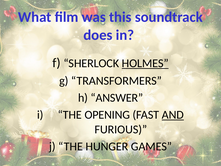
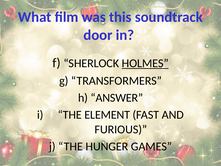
does: does -> door
OPENING: OPENING -> ELEMENT
AND underline: present -> none
